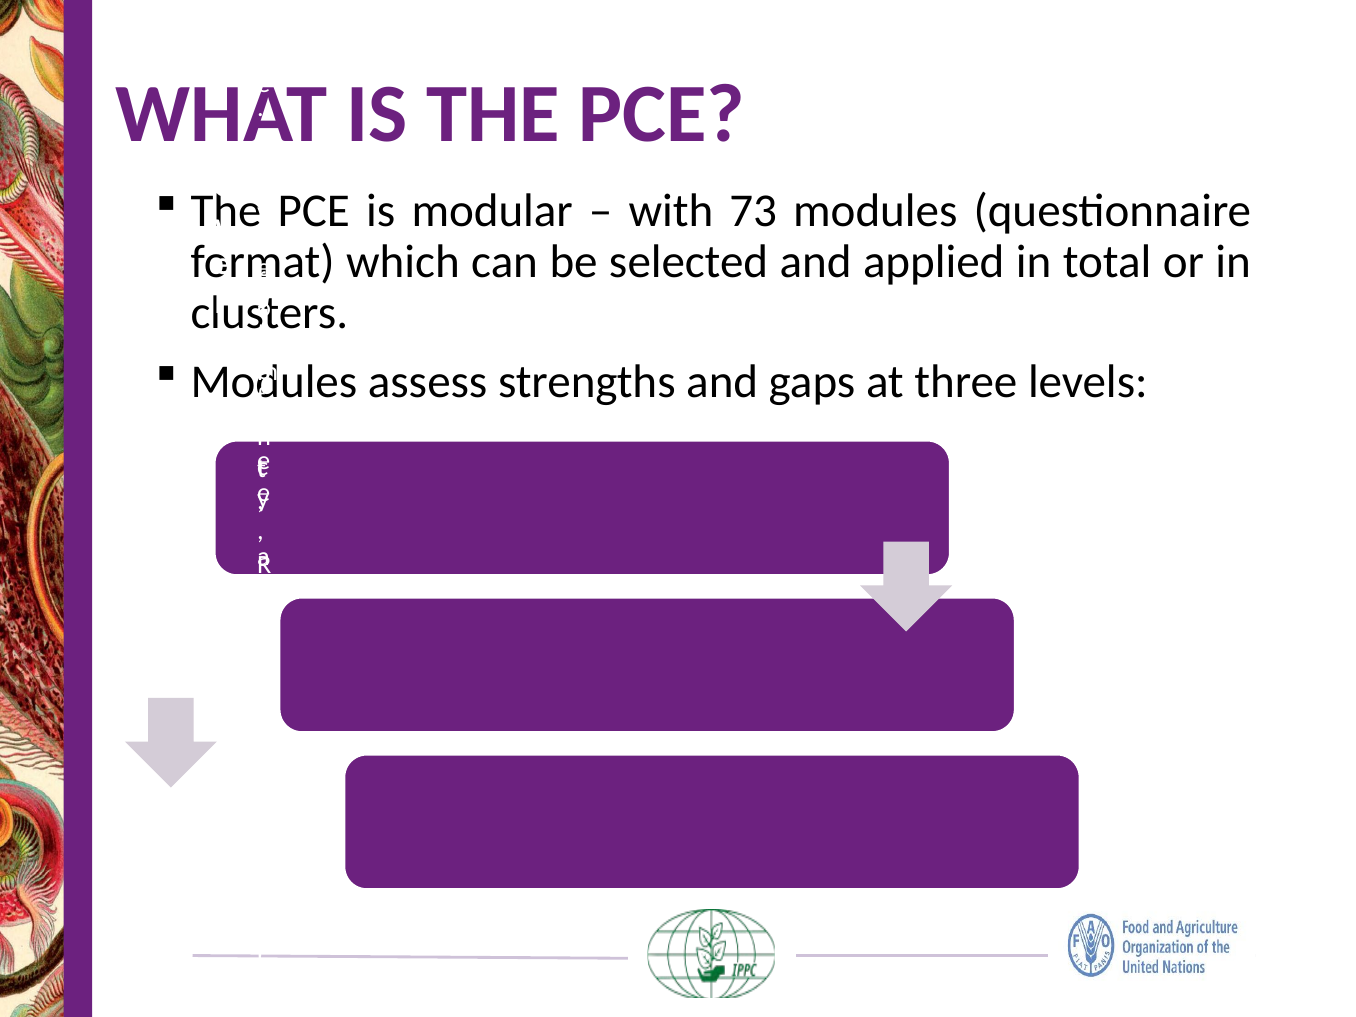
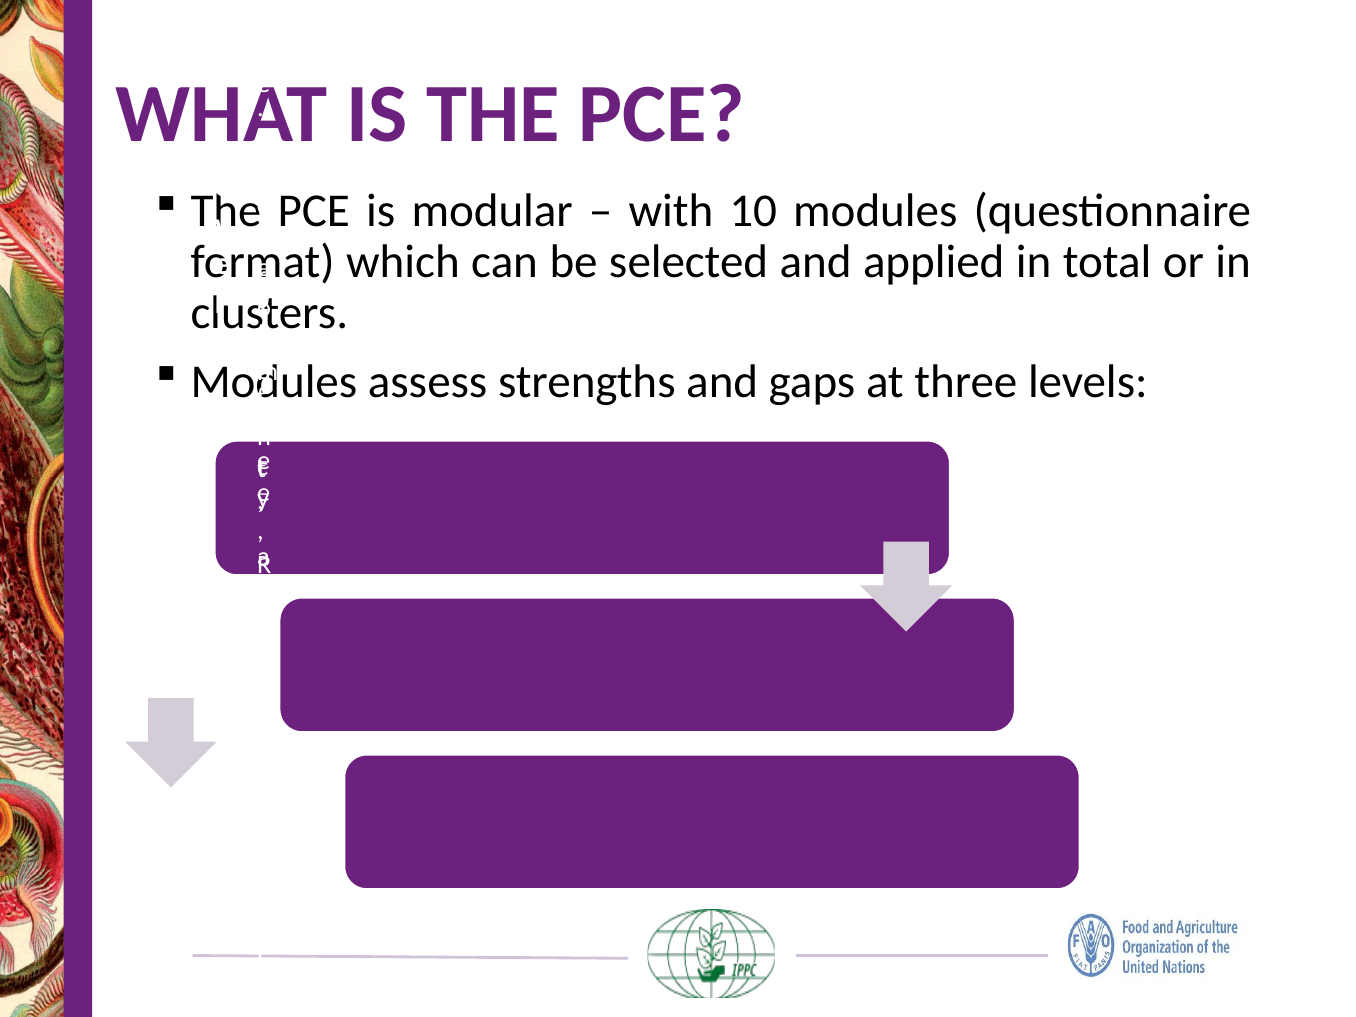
73: 73 -> 10
